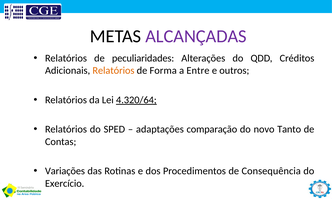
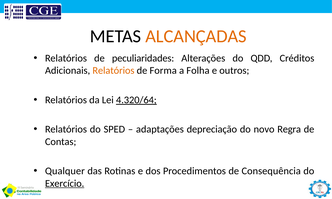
ALCANÇADAS colour: purple -> orange
Entre: Entre -> Folha
comparação: comparação -> depreciação
Tanto: Tanto -> Regra
Variações: Variações -> Qualquer
Exercício underline: none -> present
